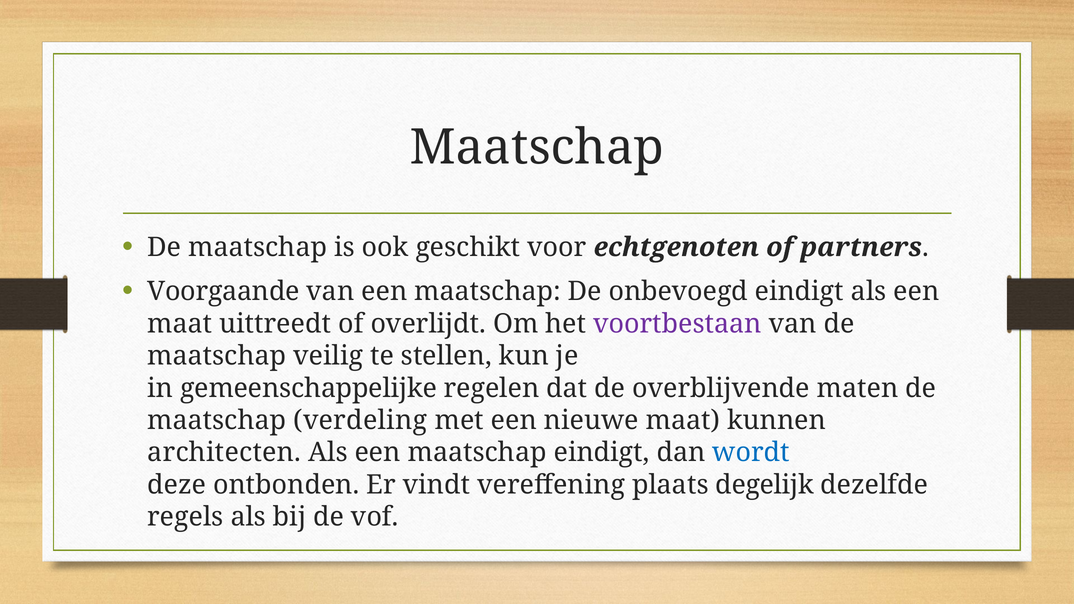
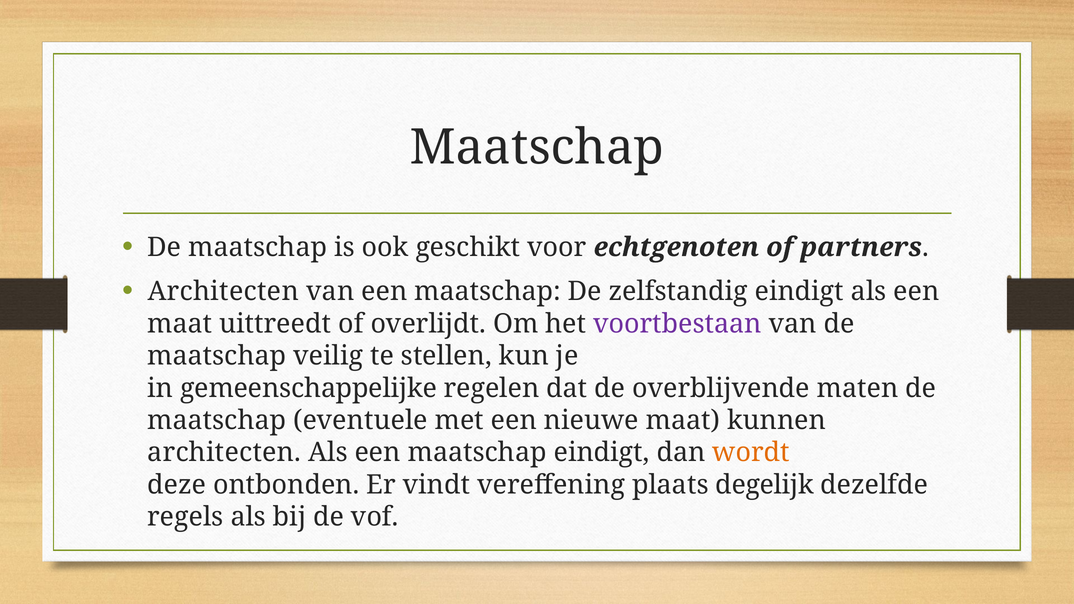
Voorgaande at (223, 292): Voorgaande -> Architecten
onbevoegd: onbevoegd -> zelfstandig
verdeling: verdeling -> eventuele
wordt colour: blue -> orange
